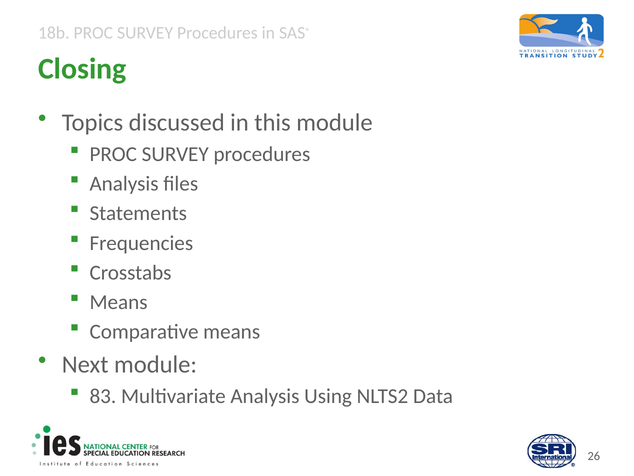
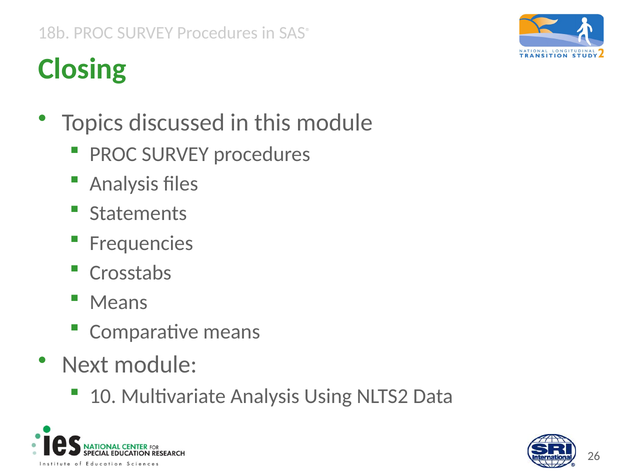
83: 83 -> 10
